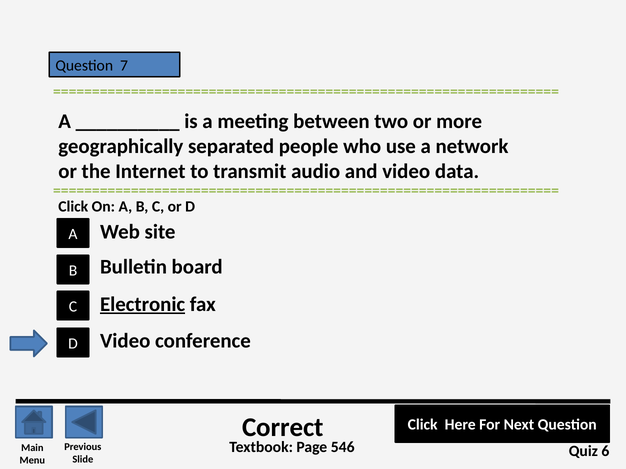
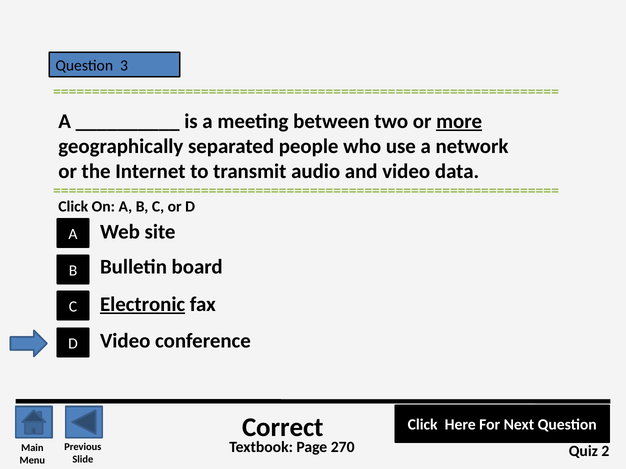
7: 7 -> 3
more underline: none -> present
546: 546 -> 270
6: 6 -> 2
